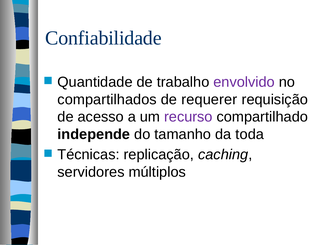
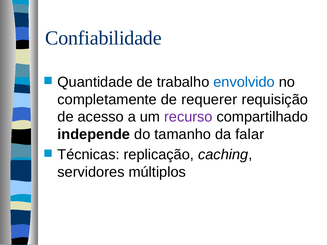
envolvido colour: purple -> blue
compartilhados: compartilhados -> completamente
toda: toda -> falar
